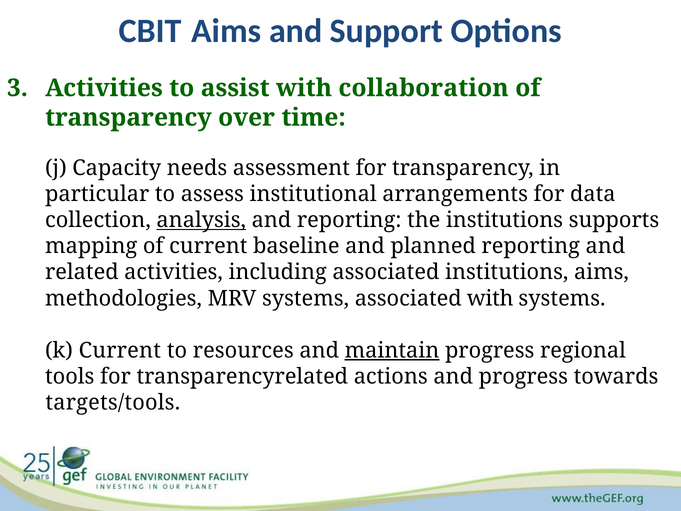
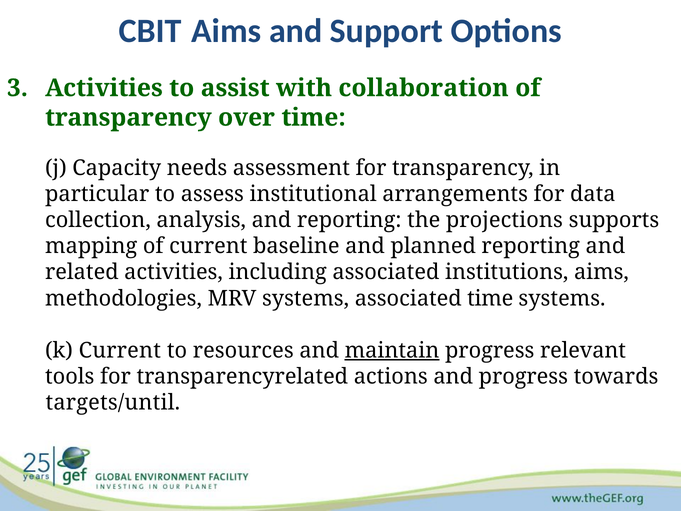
analysis underline: present -> none
the institutions: institutions -> projections
associated with: with -> time
regional: regional -> relevant
targets/tools: targets/tools -> targets/until
